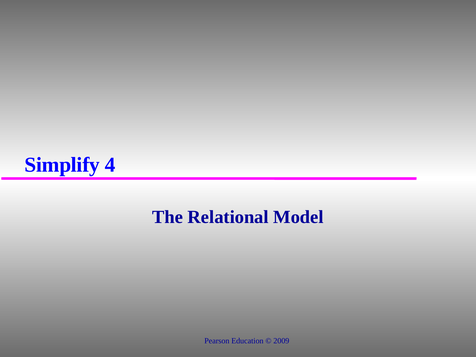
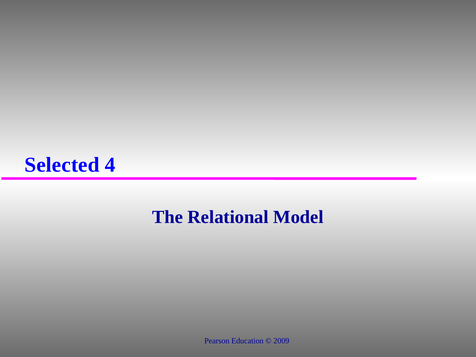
Simplify: Simplify -> Selected
